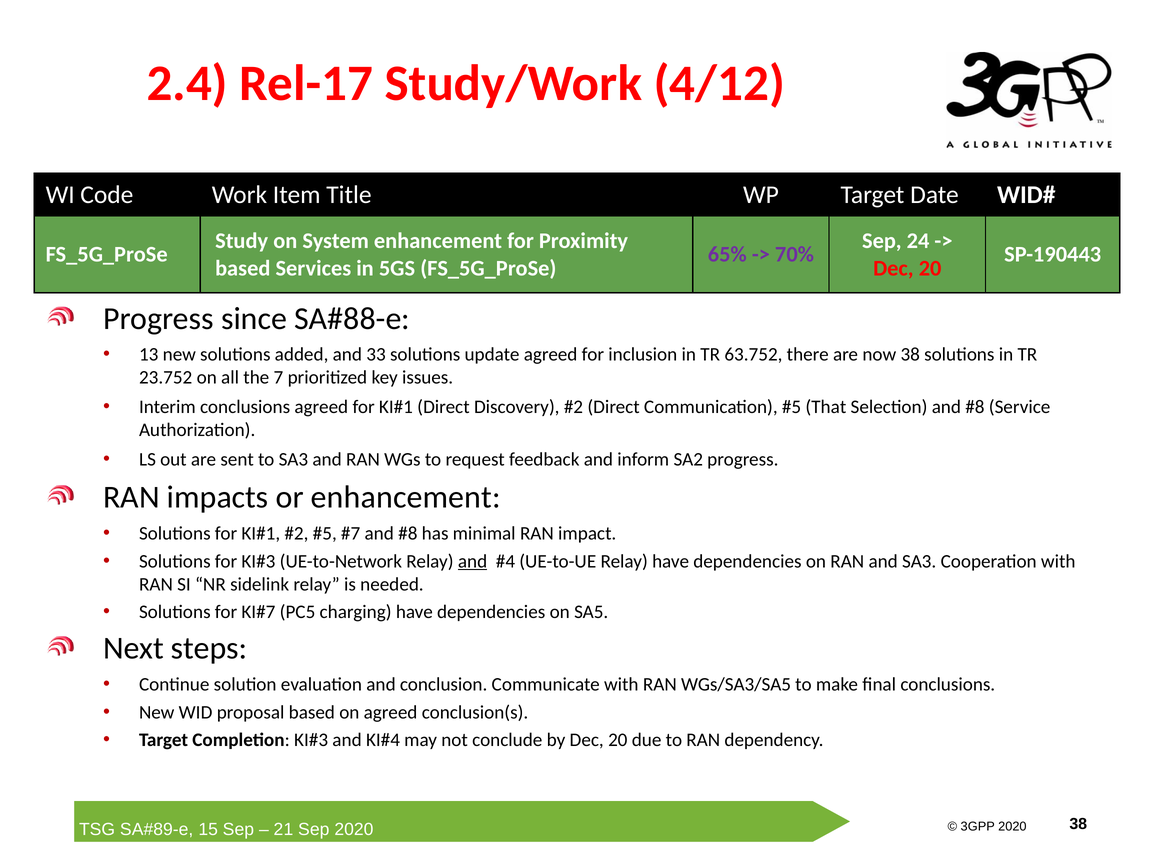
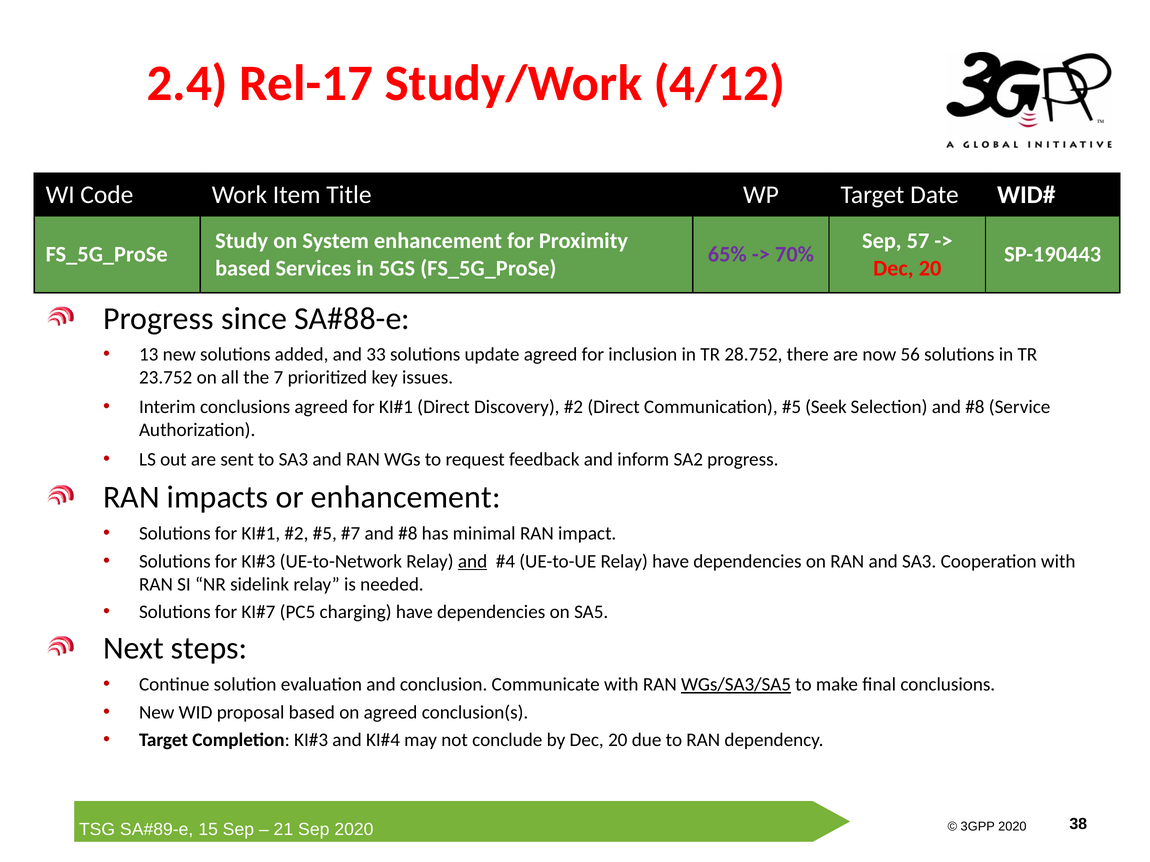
24: 24 -> 57
63.752: 63.752 -> 28.752
now 38: 38 -> 56
That: That -> Seek
WGs/SA3/SA5 underline: none -> present
